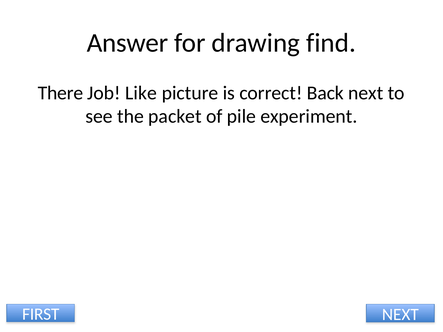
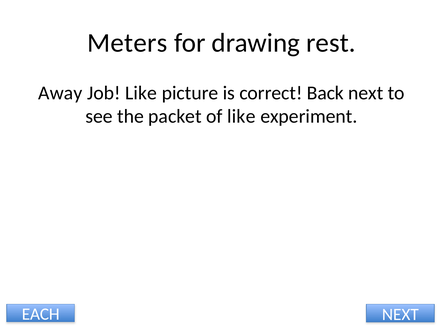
Answer: Answer -> Meters
find: find -> rest
There: There -> Away
of pile: pile -> like
FIRST: FIRST -> EACH
